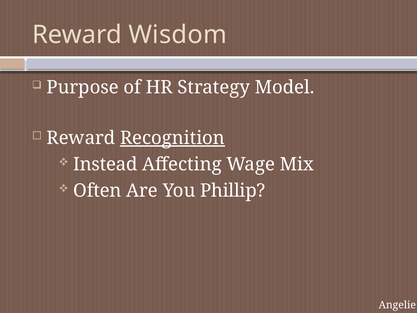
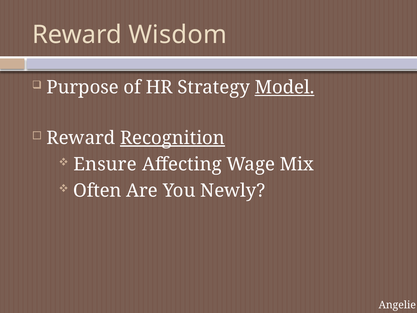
Model underline: none -> present
Instead: Instead -> Ensure
Phillip: Phillip -> Newly
